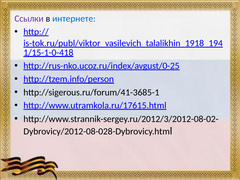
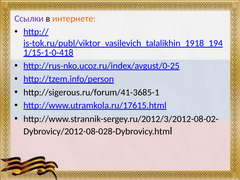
интернете colour: blue -> orange
